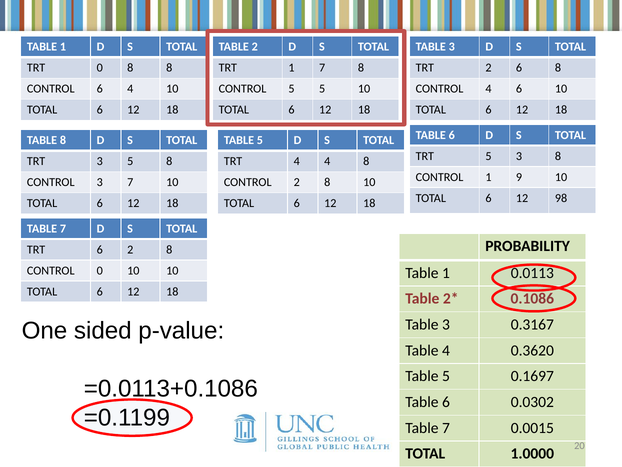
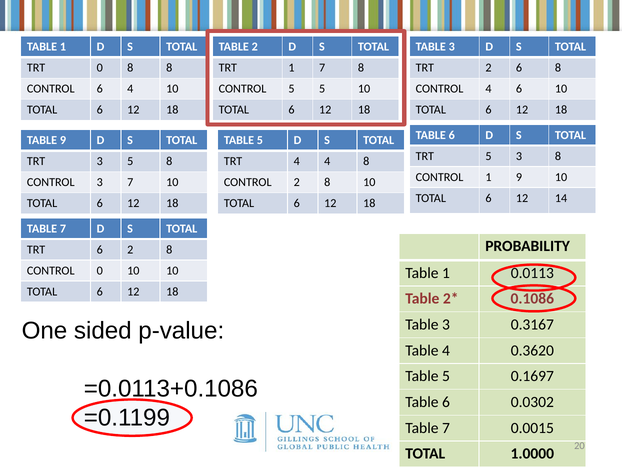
TABLE 8: 8 -> 9
98: 98 -> 14
